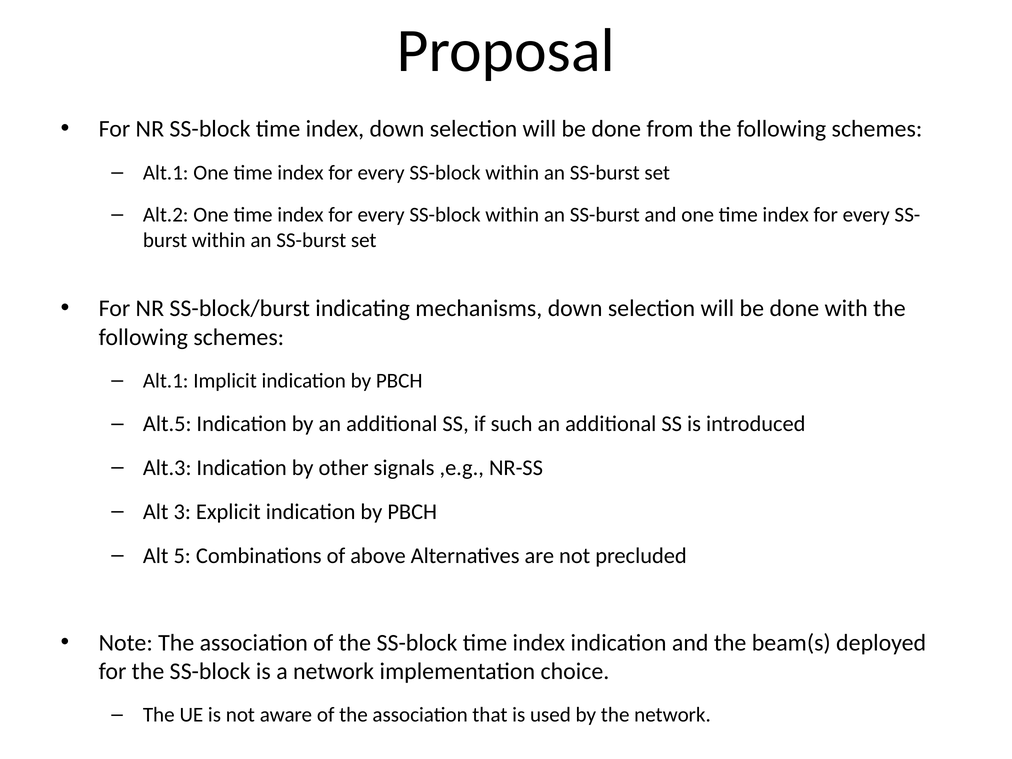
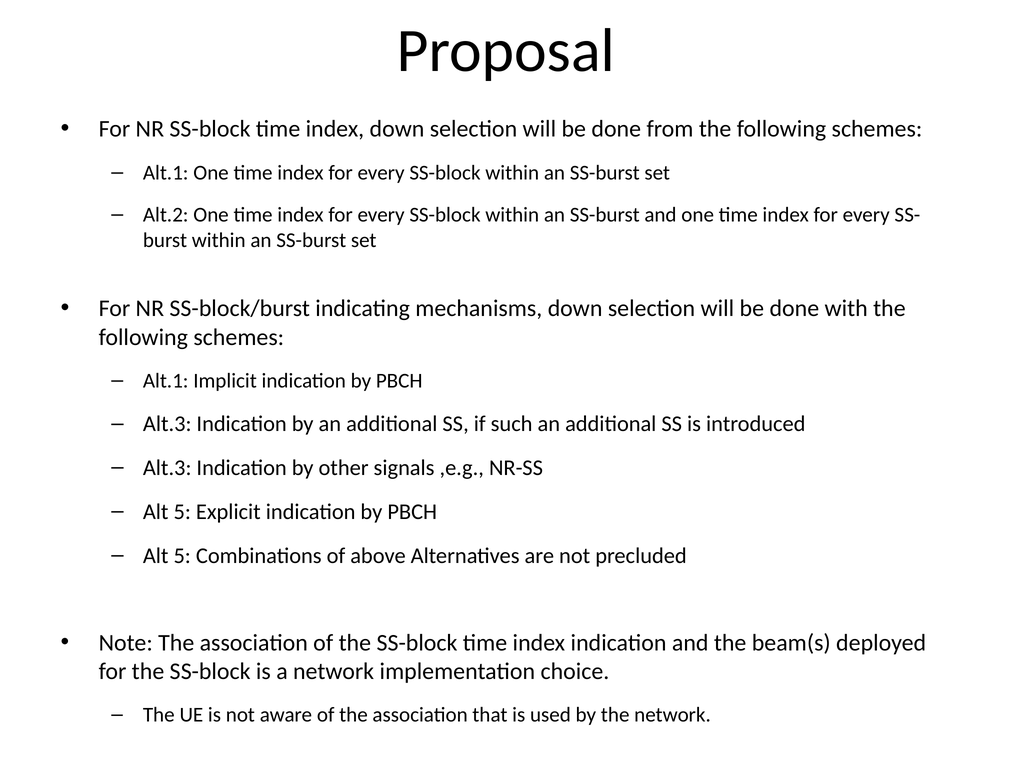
Alt.5 at (167, 424): Alt.5 -> Alt.3
3 at (182, 512): 3 -> 5
